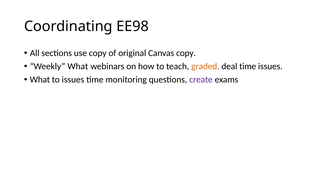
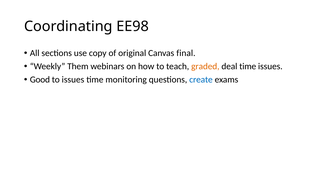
Canvas copy: copy -> final
Weekly What: What -> Them
What at (40, 80): What -> Good
create colour: purple -> blue
